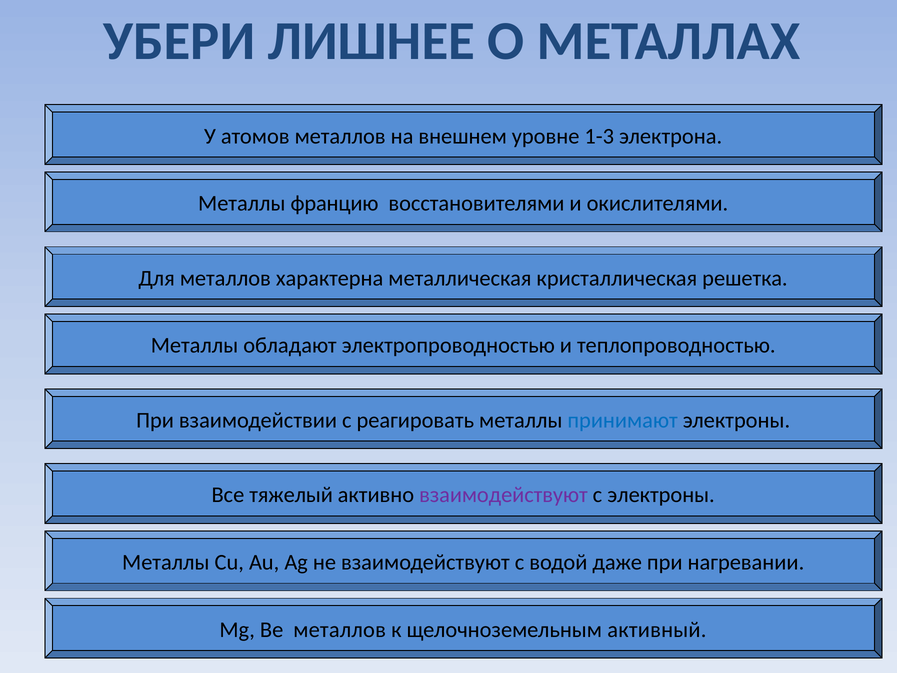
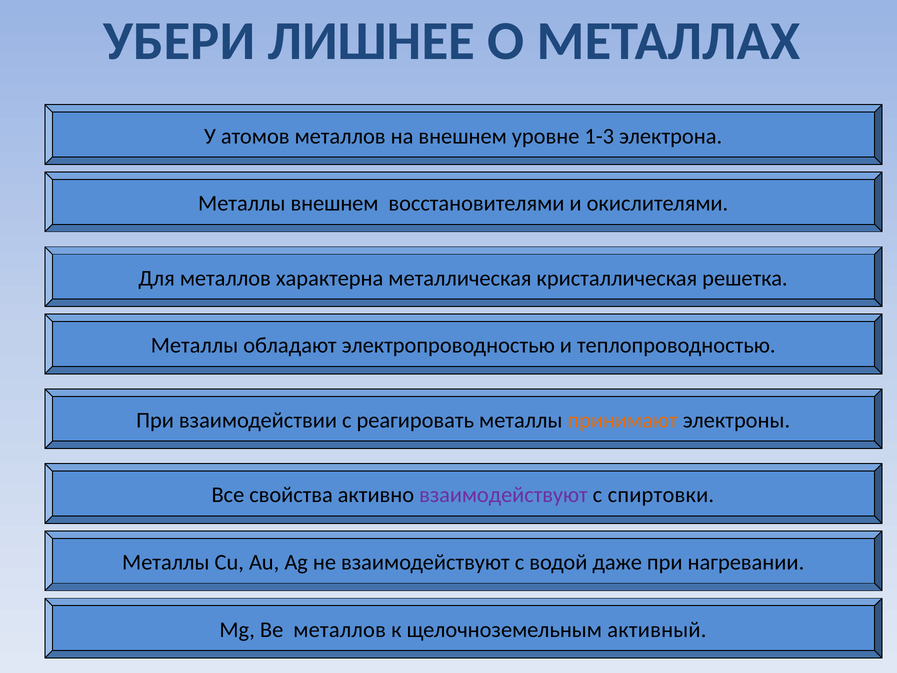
Металлы францию: францию -> внешнем
принимают colour: blue -> orange
тяжелый: тяжелый -> свойства
с электроны: электроны -> спиртовки
